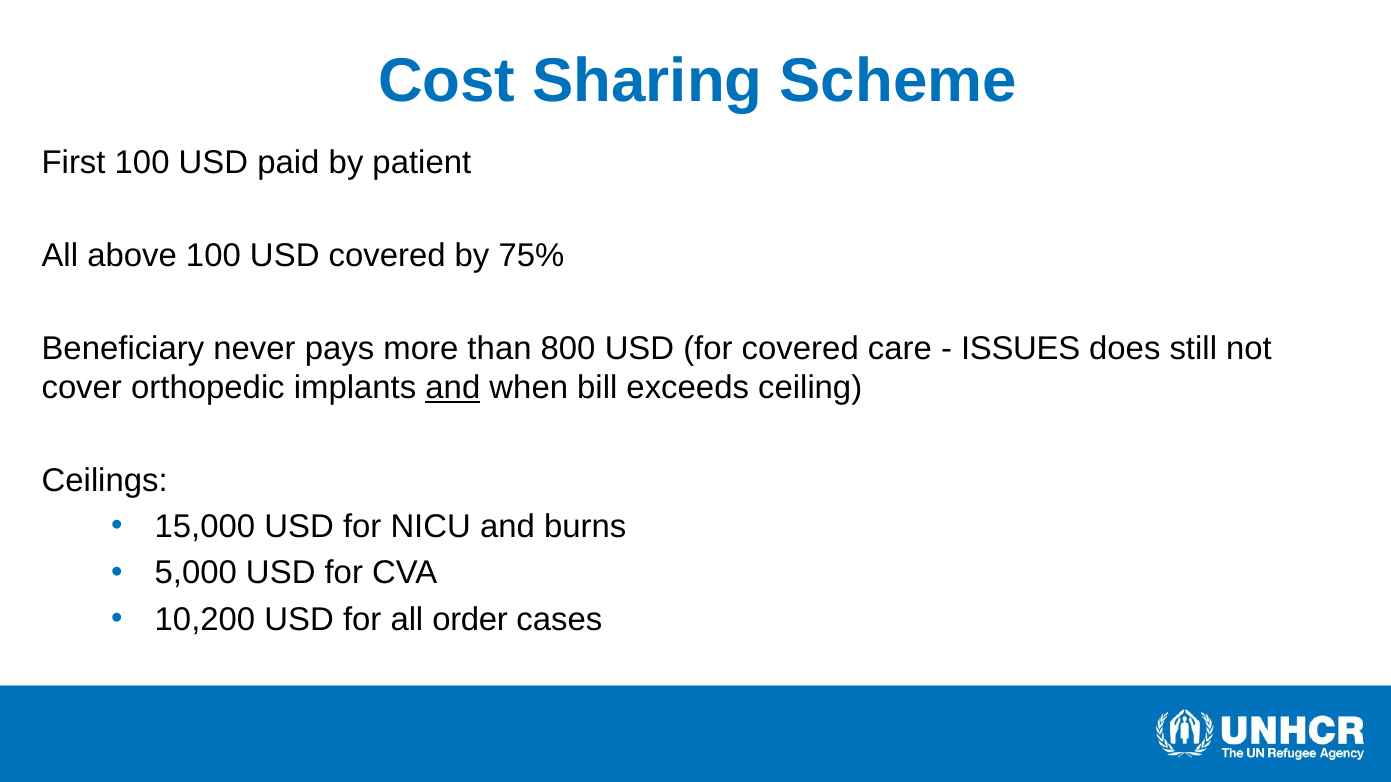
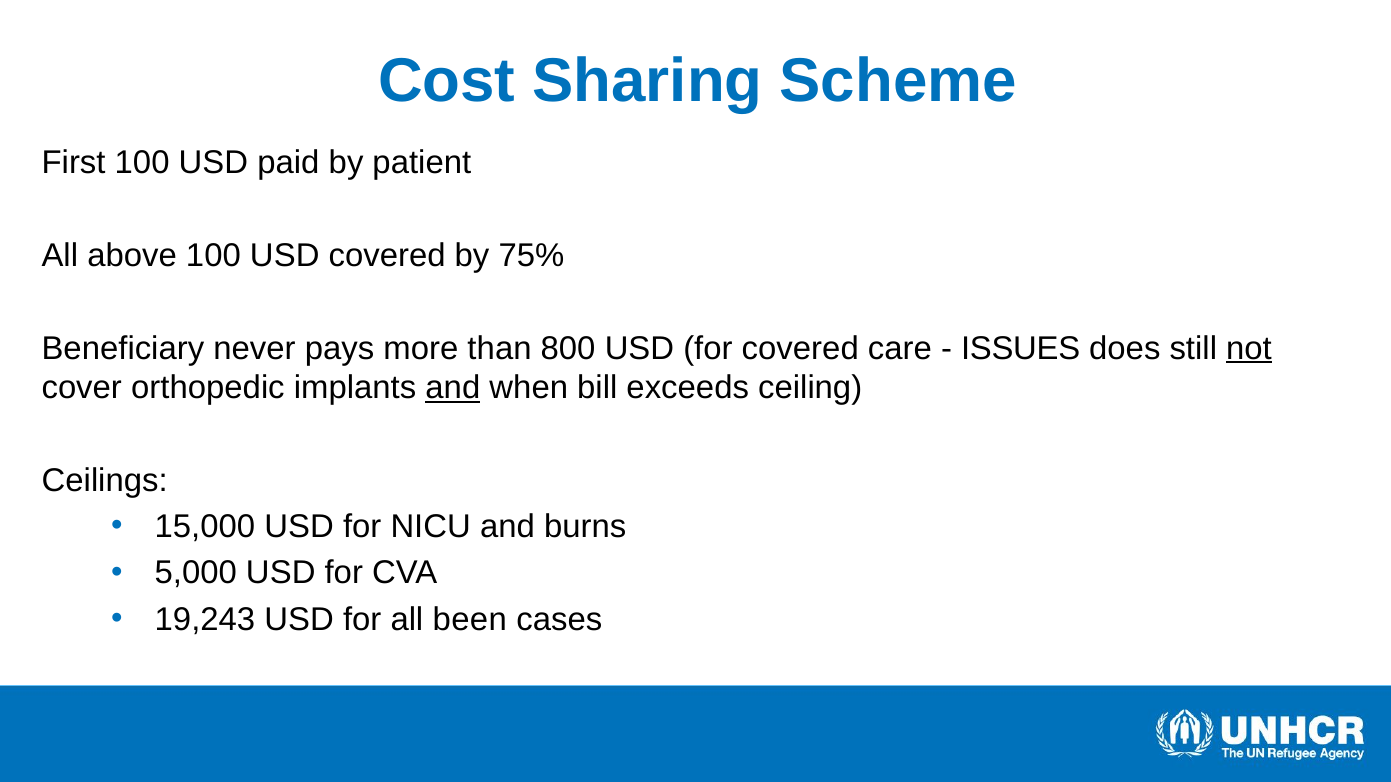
not underline: none -> present
10,200: 10,200 -> 19,243
order: order -> been
